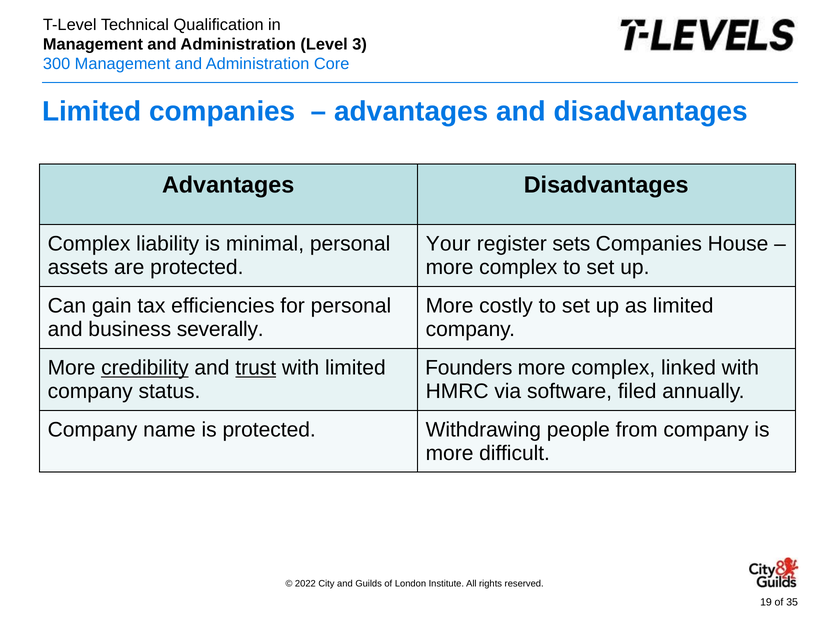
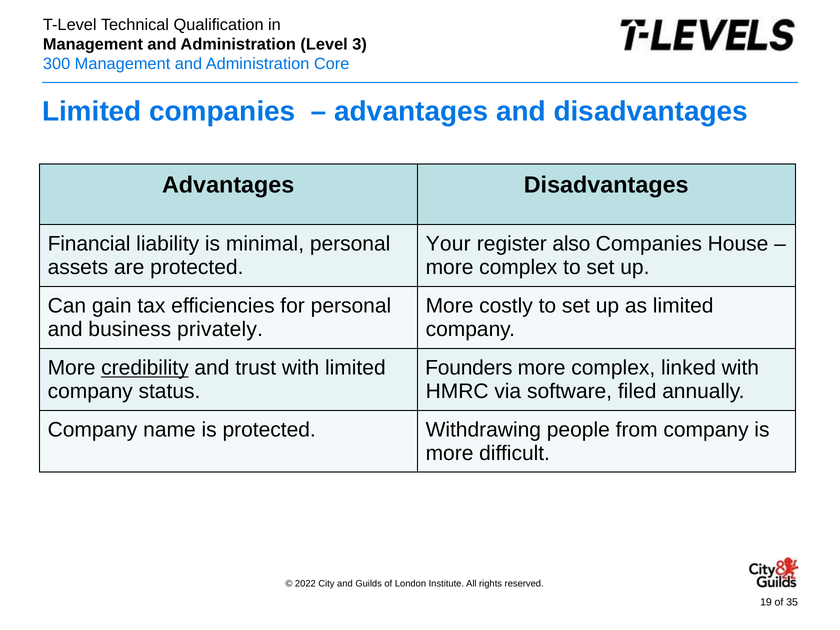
Complex at (89, 244): Complex -> Financial
sets: sets -> also
severally: severally -> privately
trust underline: present -> none
